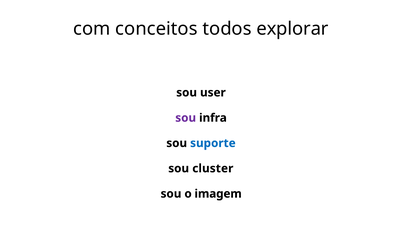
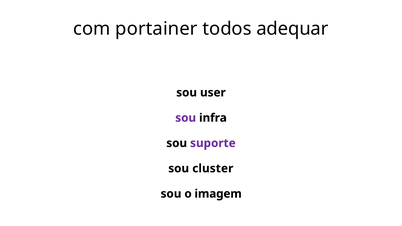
conceitos: conceitos -> portainer
explorar: explorar -> adequar
suporte colour: blue -> purple
